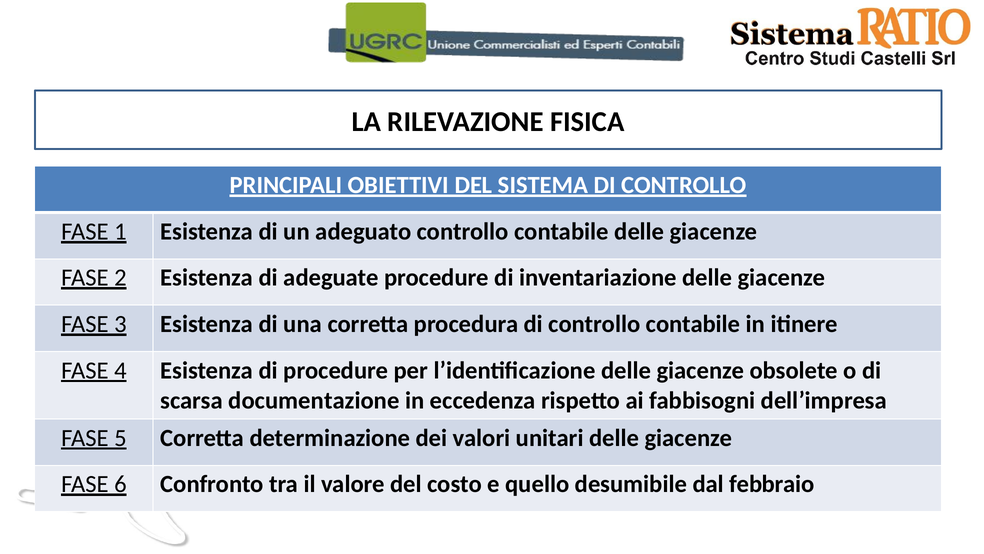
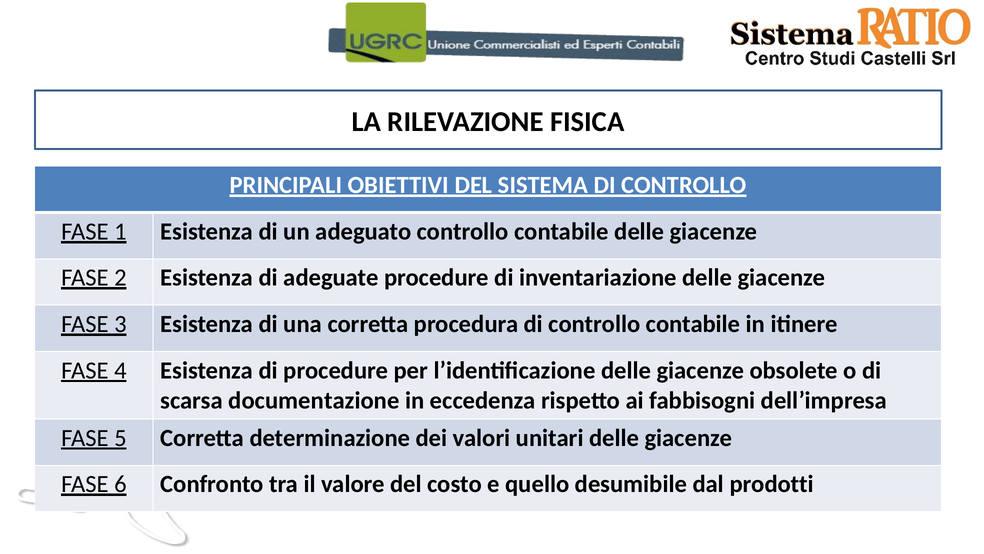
febbraio: febbraio -> prodotti
